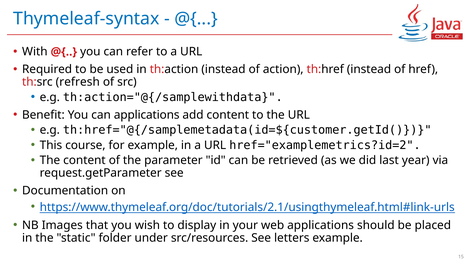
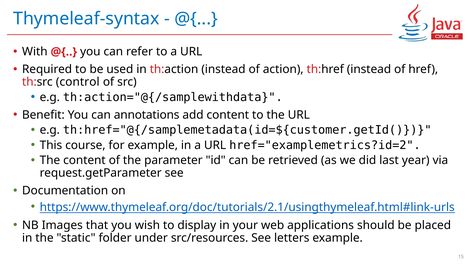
refresh: refresh -> control
can applications: applications -> annotations
